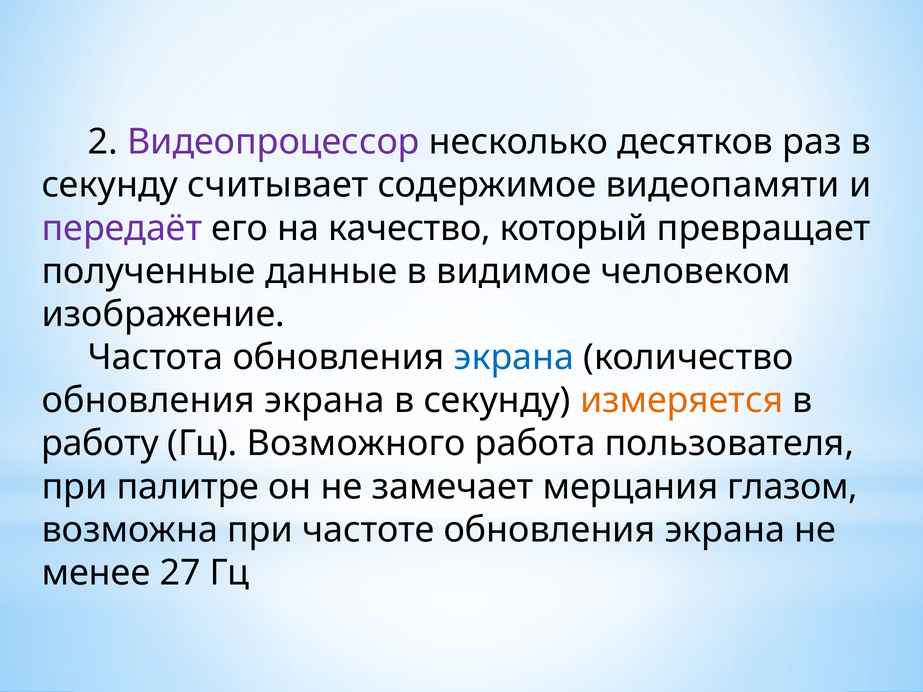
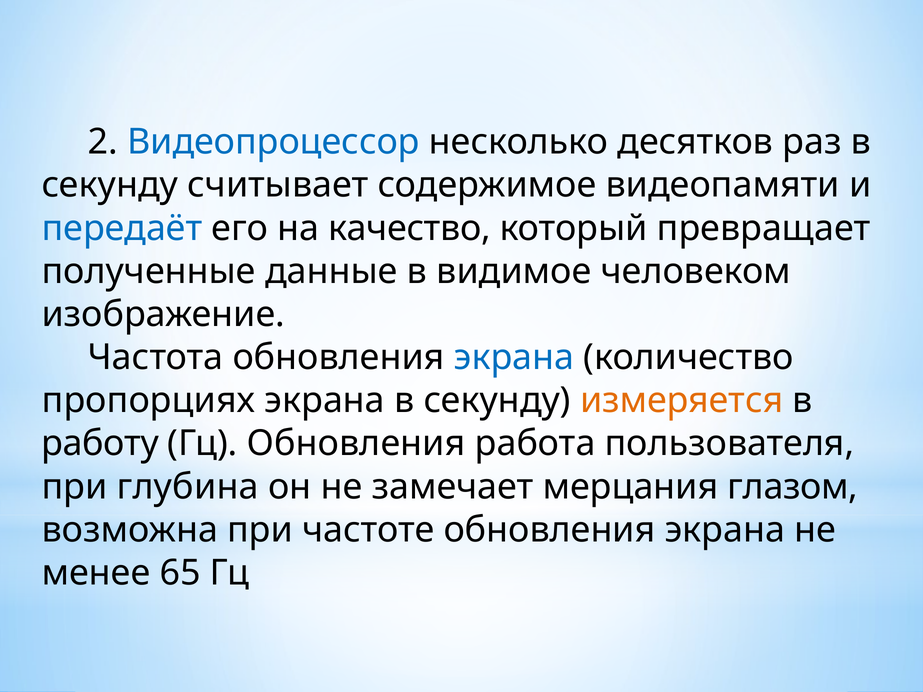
Видеопроцессор colour: purple -> blue
передаёт colour: purple -> blue
обновления at (148, 401): обновления -> пропорциях
Гц Возможного: Возможного -> Обновления
палитре: палитре -> глубина
27: 27 -> 65
